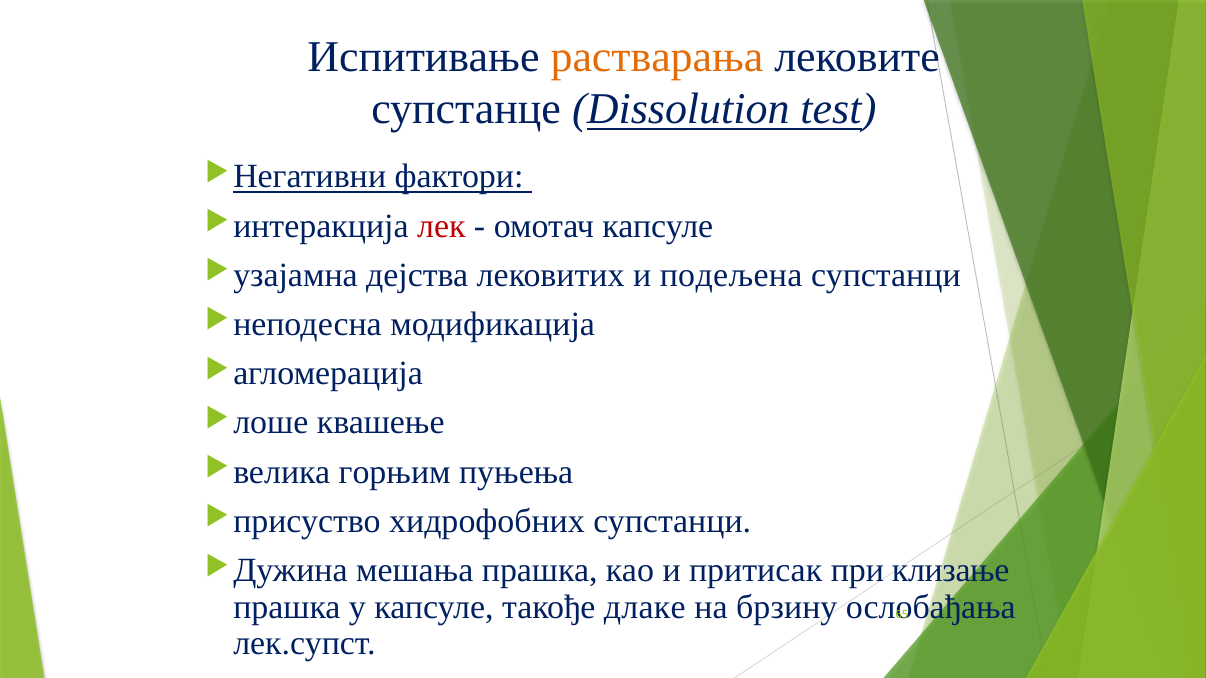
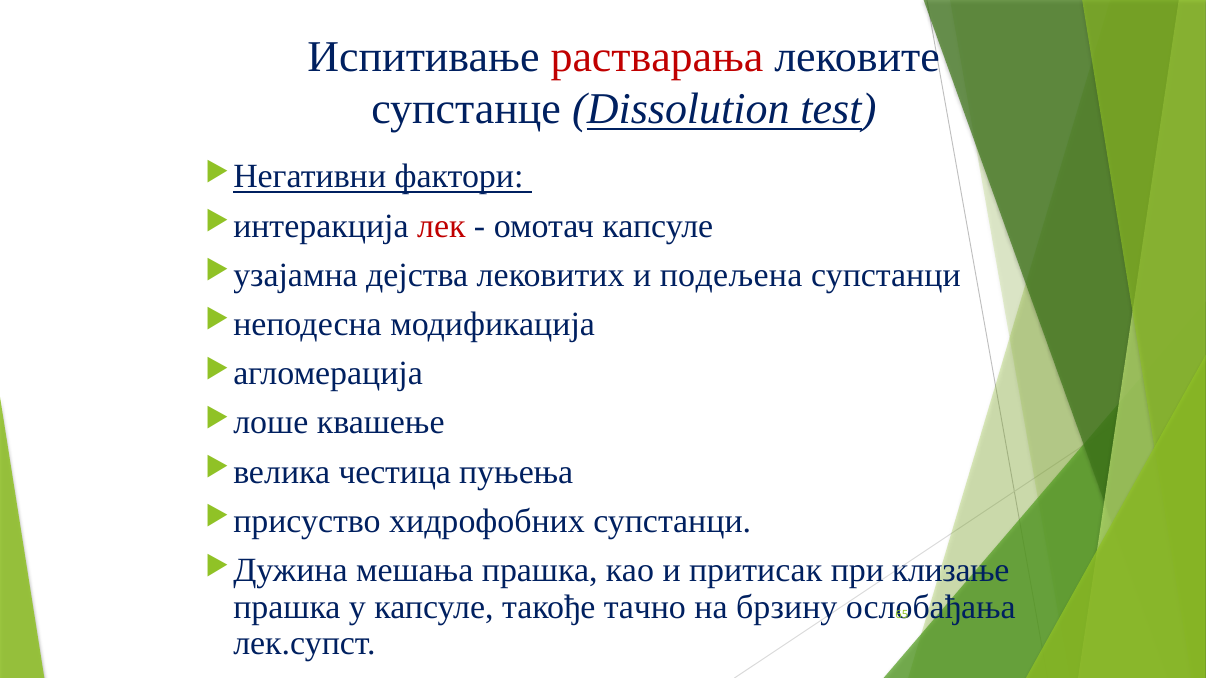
растварања colour: orange -> red
горњим: горњим -> честица
длаке: длаке -> тачно
